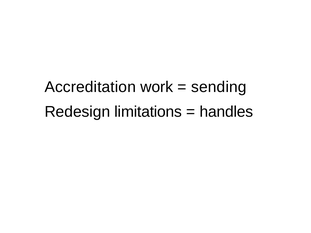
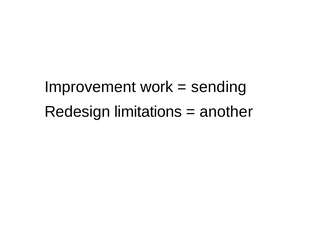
Accreditation: Accreditation -> Improvement
handles: handles -> another
